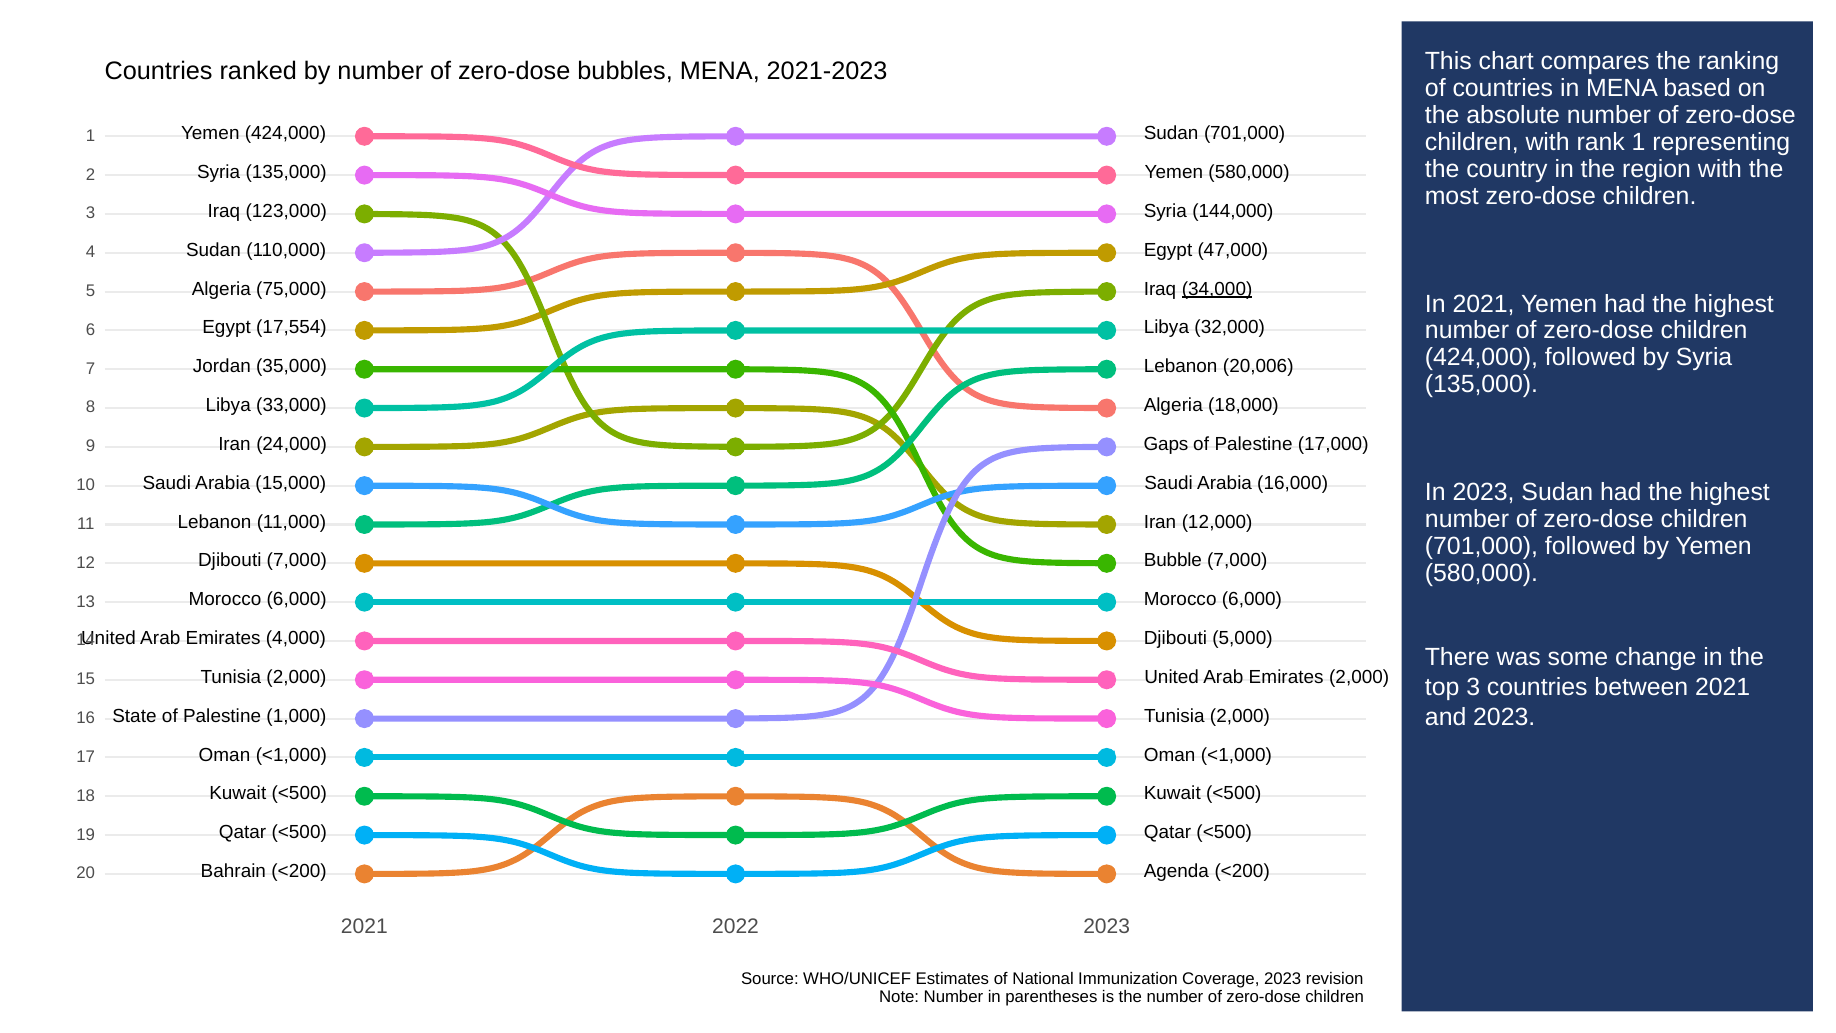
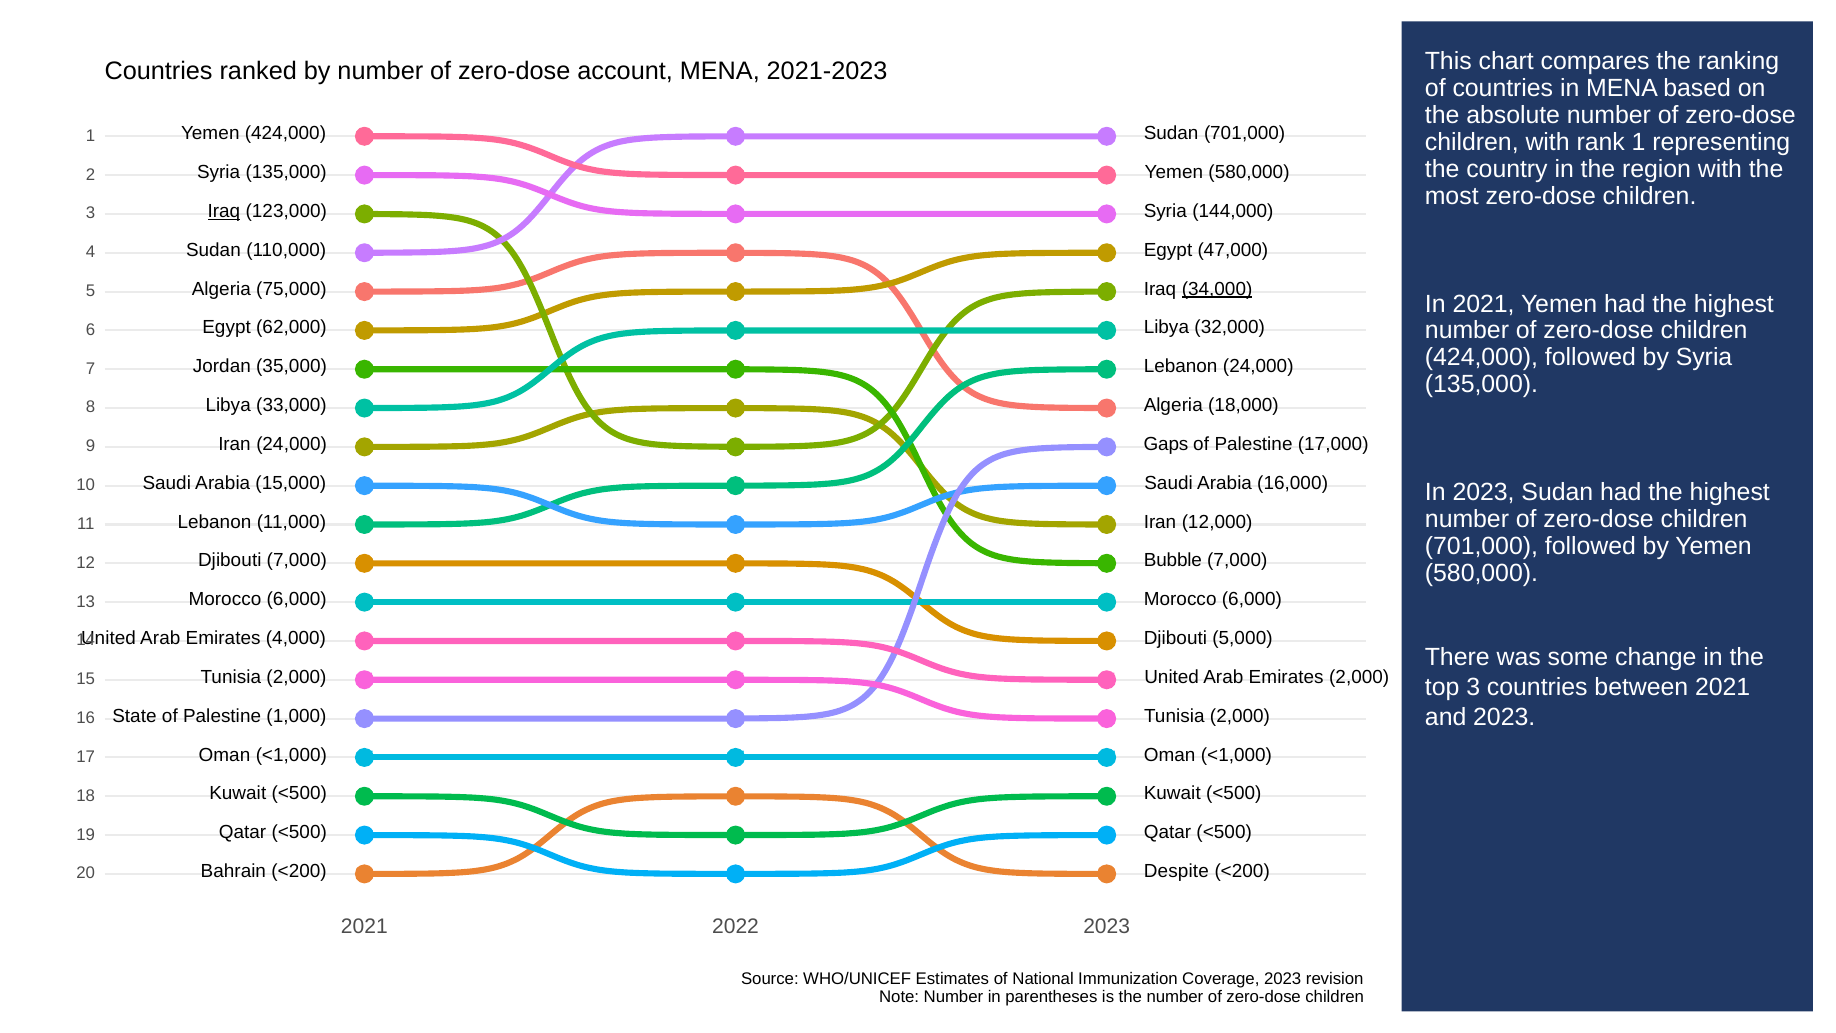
bubbles: bubbles -> account
Iraq at (224, 211) underline: none -> present
17,554: 17,554 -> 62,000
Lebanon 20,006: 20,006 -> 24,000
Agenda: Agenda -> Despite
